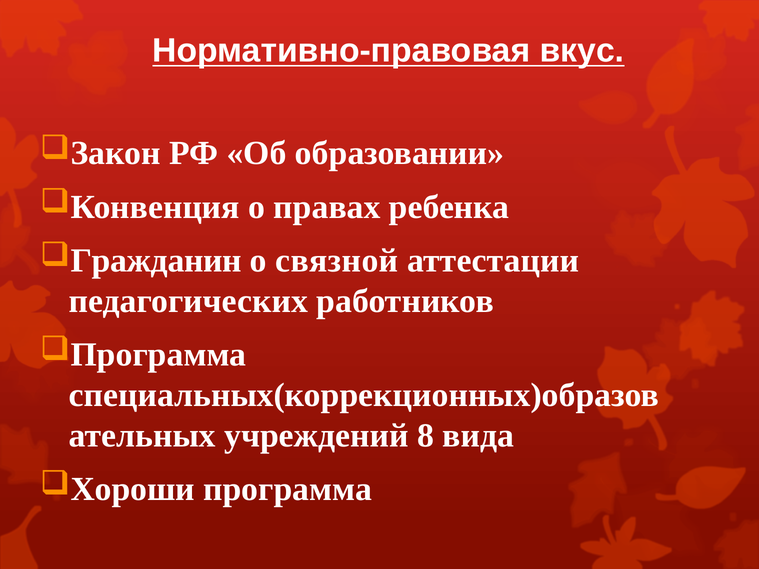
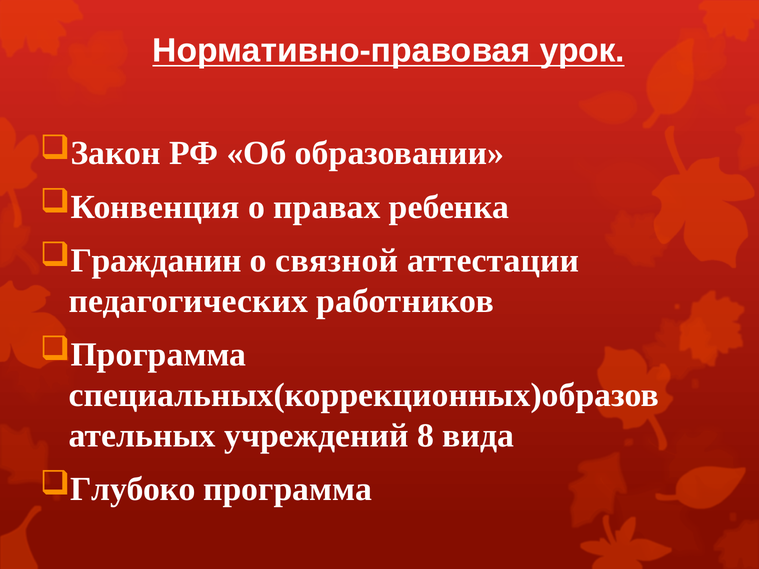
вкус: вкус -> урок
Хороши: Хороши -> Глубоко
